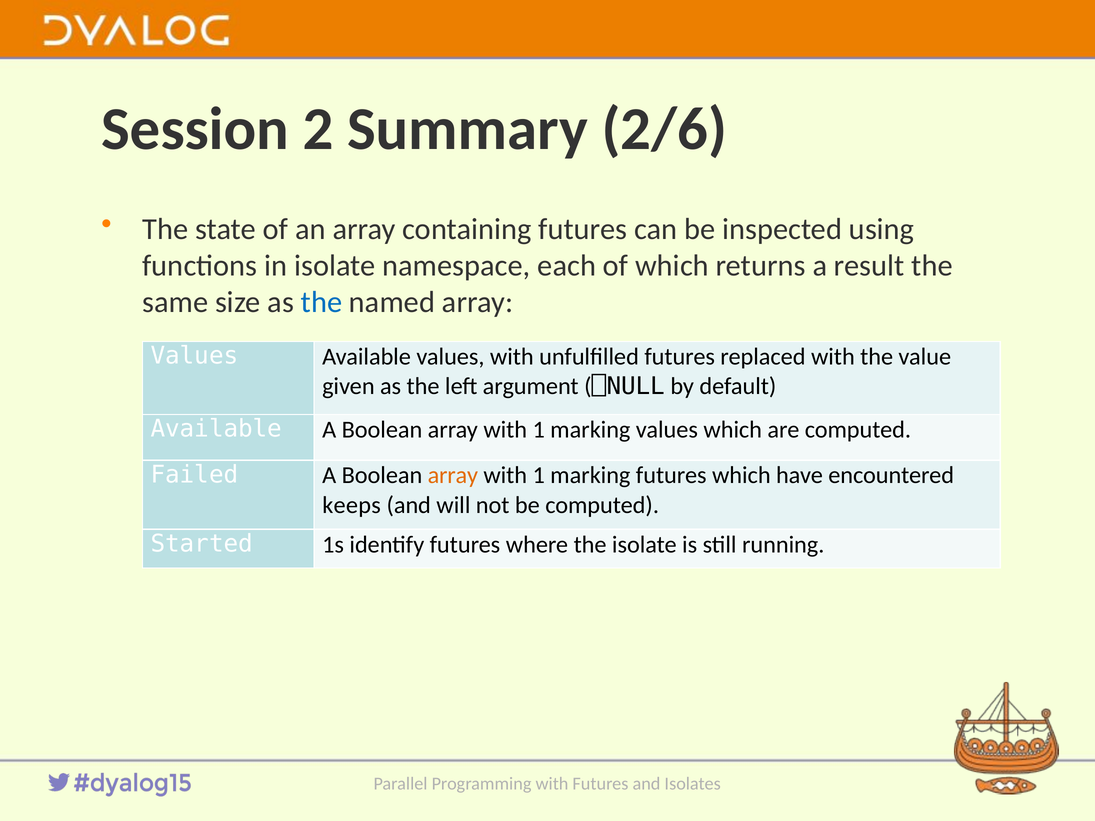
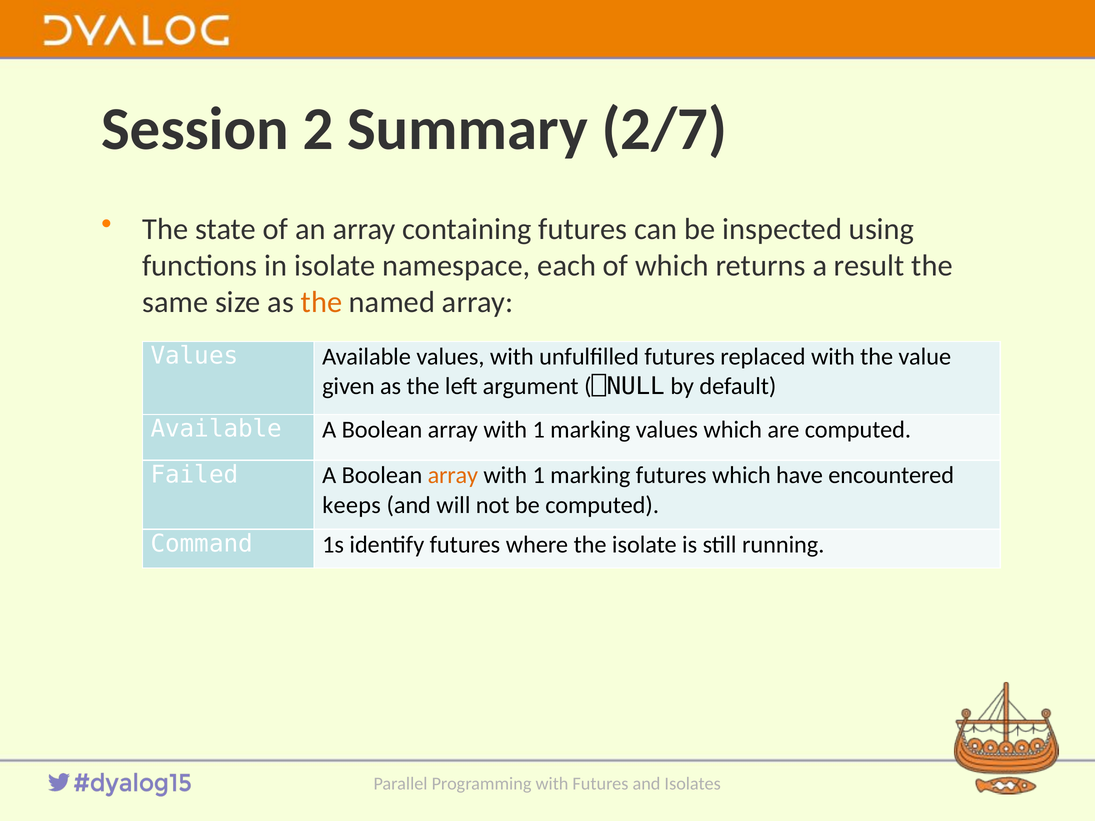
2/6: 2/6 -> 2/7
the at (321, 302) colour: blue -> orange
Started: Started -> Command
